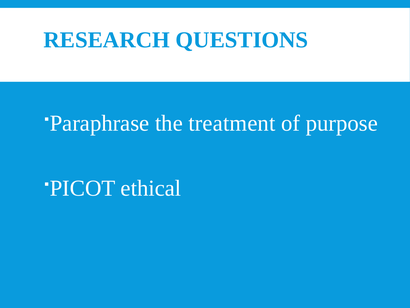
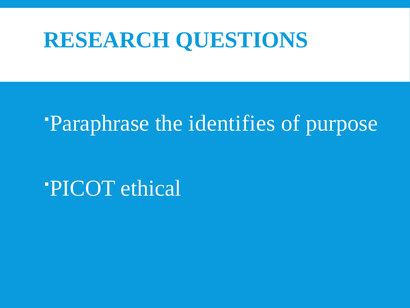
treatment: treatment -> identifies
